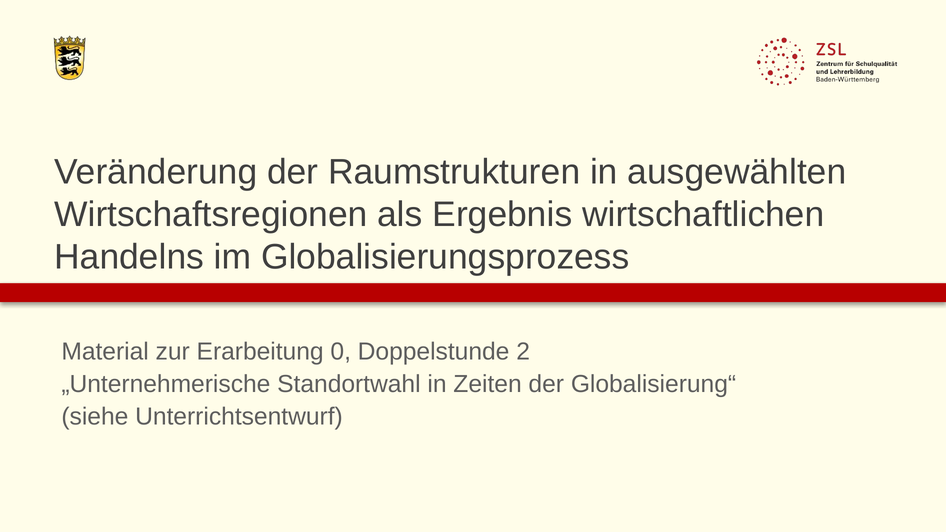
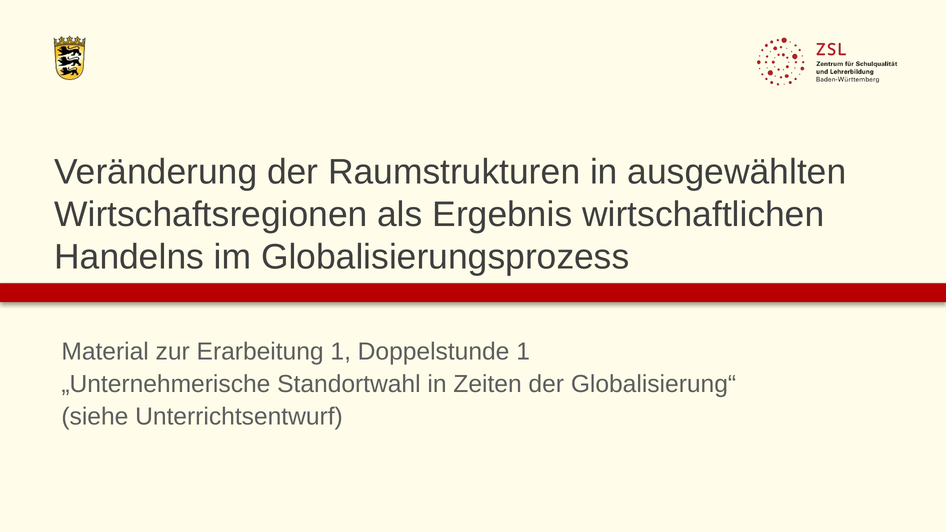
Erarbeitung 0: 0 -> 1
Doppelstunde 2: 2 -> 1
